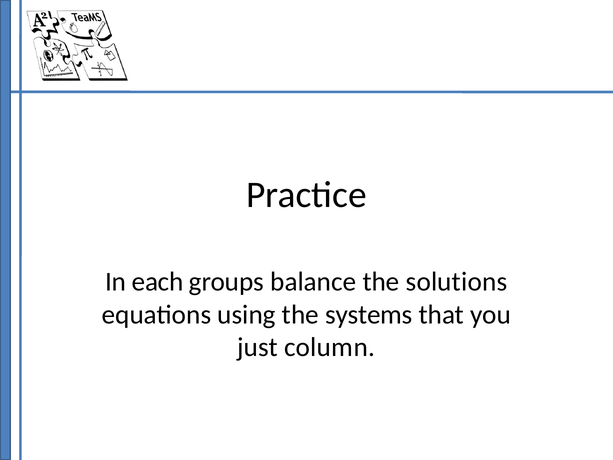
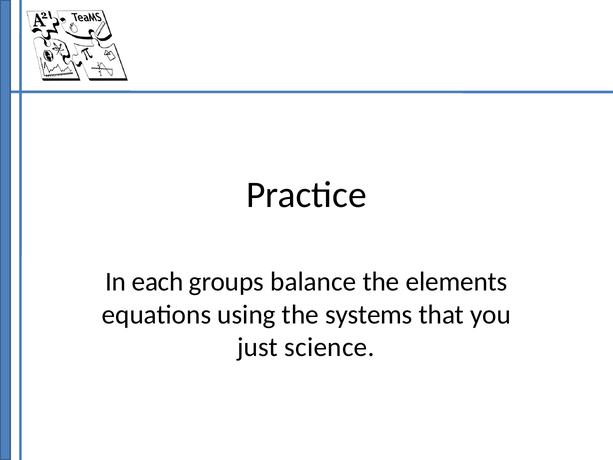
solutions: solutions -> elements
column: column -> science
